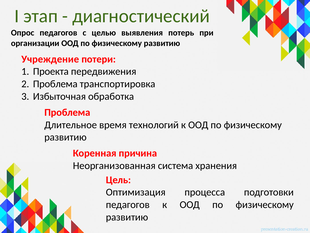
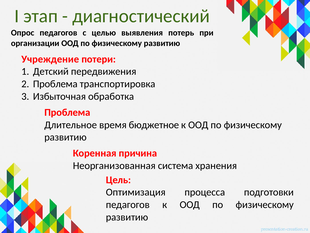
Проекта: Проекта -> Детский
технологий: технологий -> бюджетное
